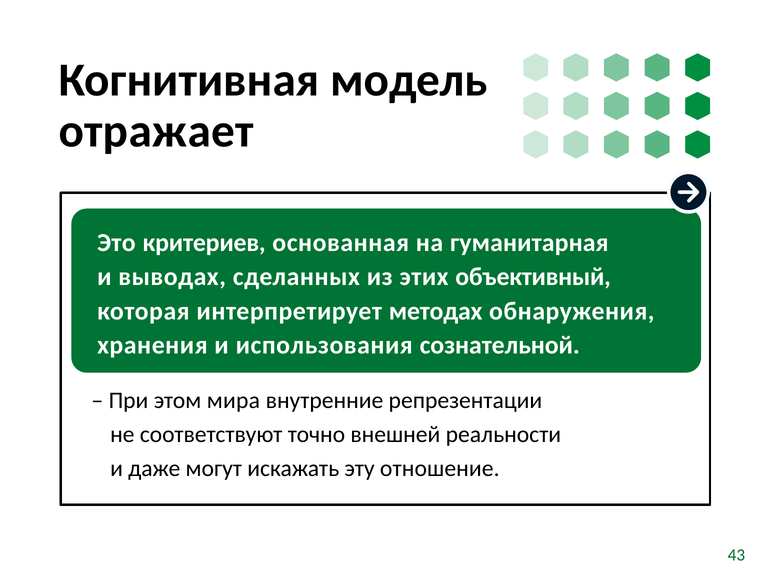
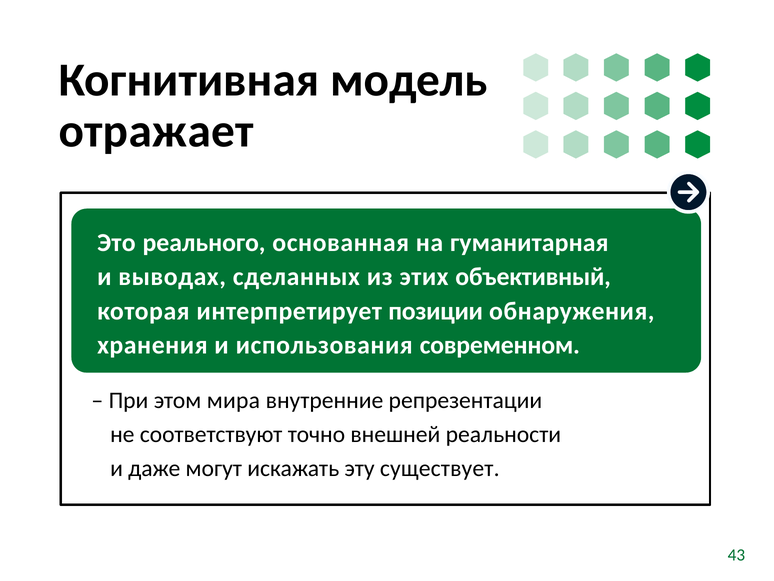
критериев: критериев -> реального
методах: методах -> позиции
сознательной: сознательной -> современном
отношение: отношение -> существует
